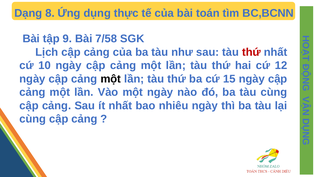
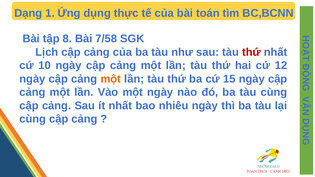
8: 8 -> 1
9: 9 -> 8
một at (111, 79) colour: black -> orange
